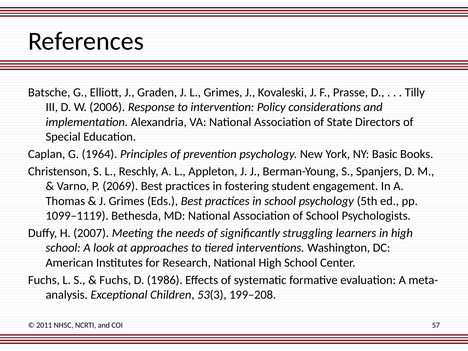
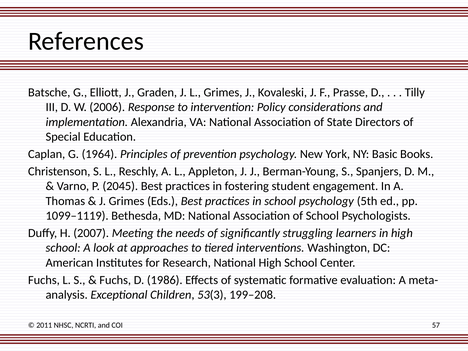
2069: 2069 -> 2045
